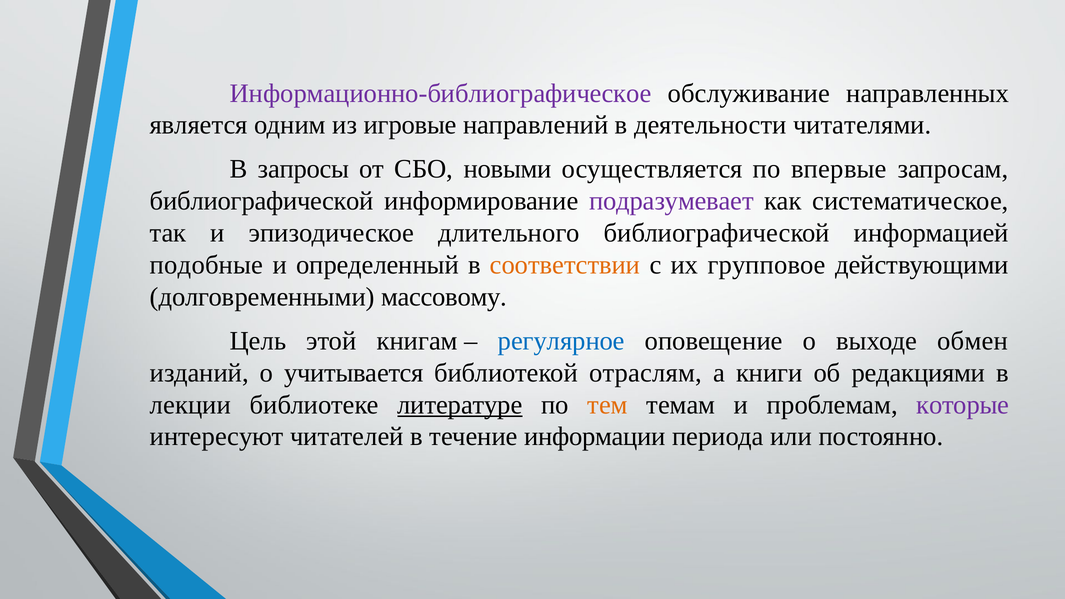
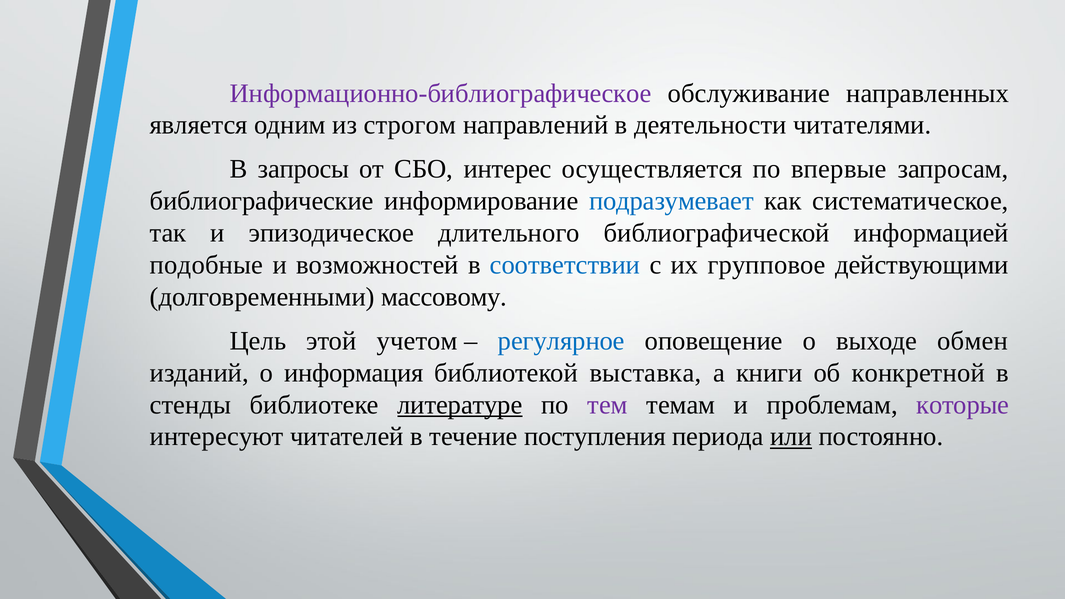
игровые: игровые -> строгом
новыми: новыми -> интерес
библиографической at (262, 201): библиографической -> библиографические
подразумевает colour: purple -> blue
определенный: определенный -> возможностей
соответствии colour: orange -> blue
книгам: книгам -> учетом
учитывается: учитывается -> информация
отраслям: отраслям -> выставка
редакциями: редакциями -> конкретной
лекции: лекции -> стенды
тем colour: orange -> purple
информации: информации -> поступления
или underline: none -> present
